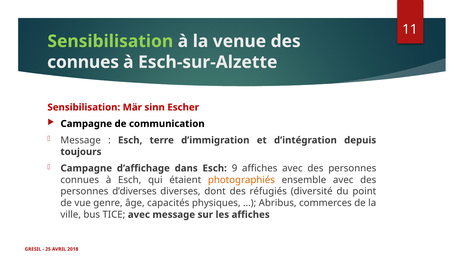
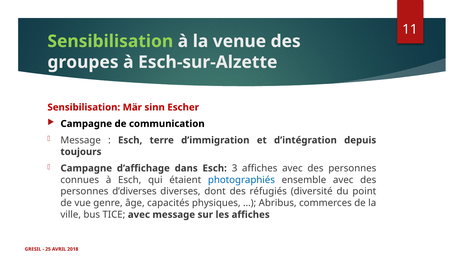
connues at (83, 62): connues -> groupes
9: 9 -> 3
photographiés colour: orange -> blue
